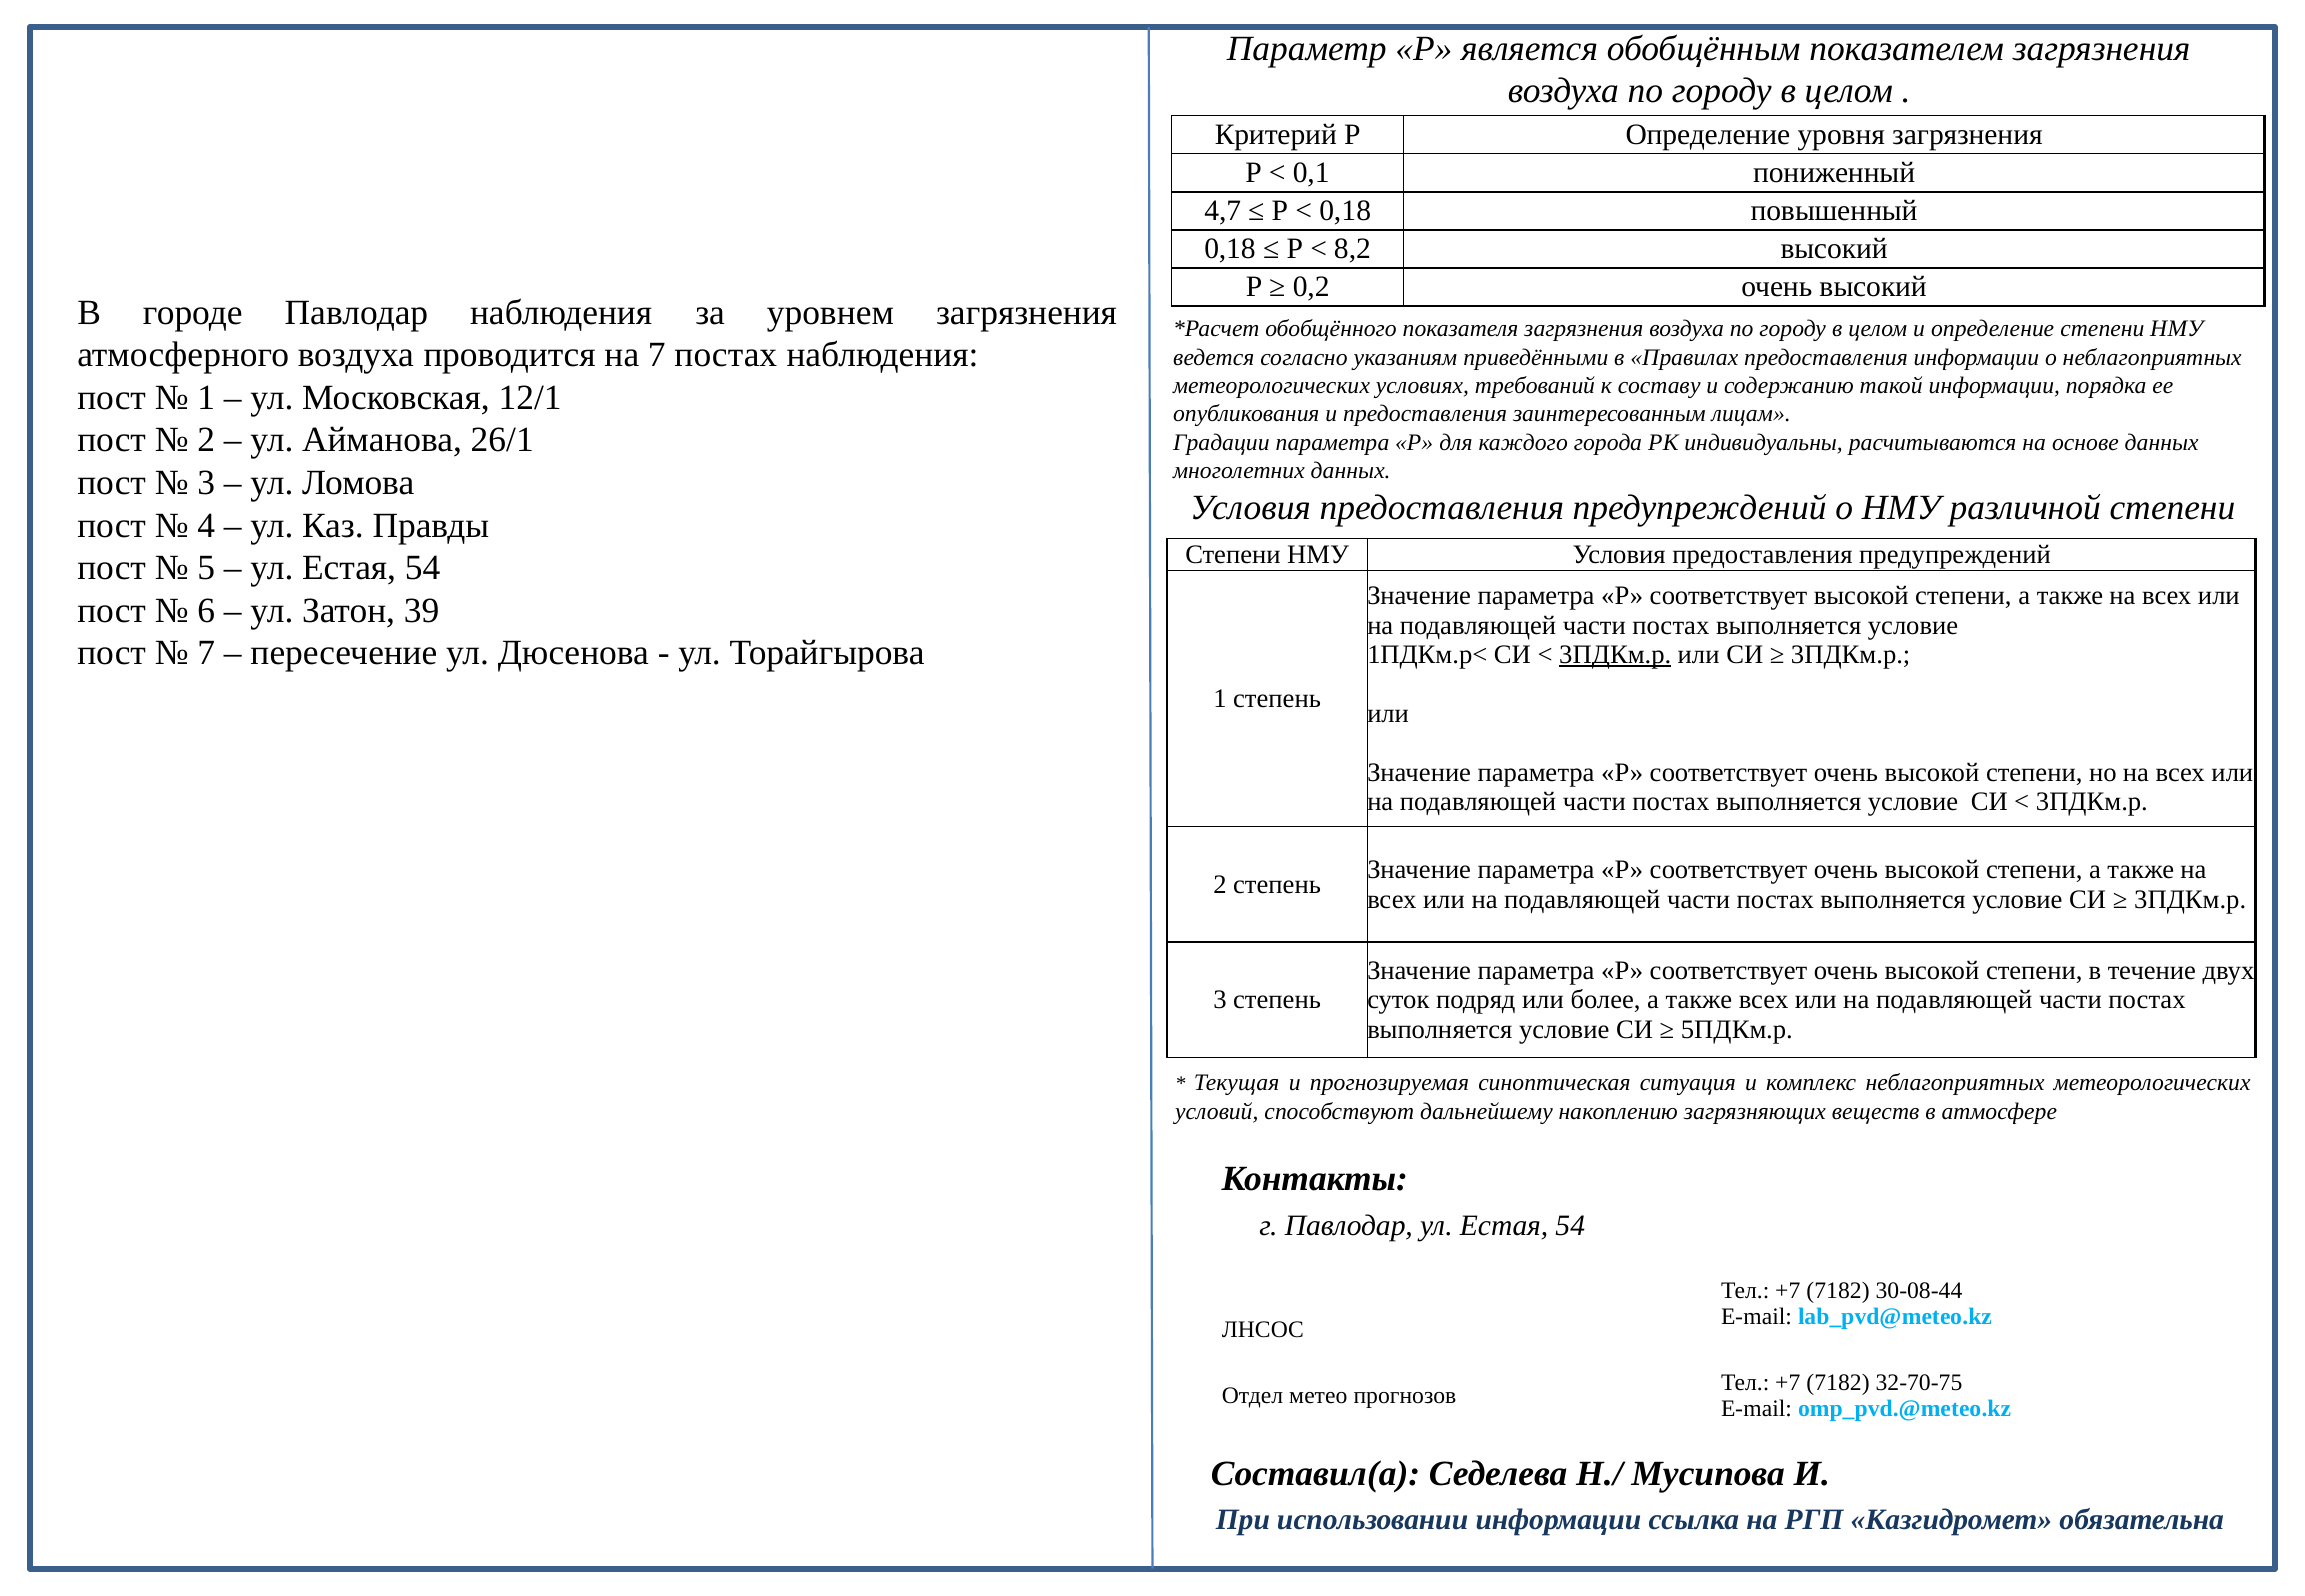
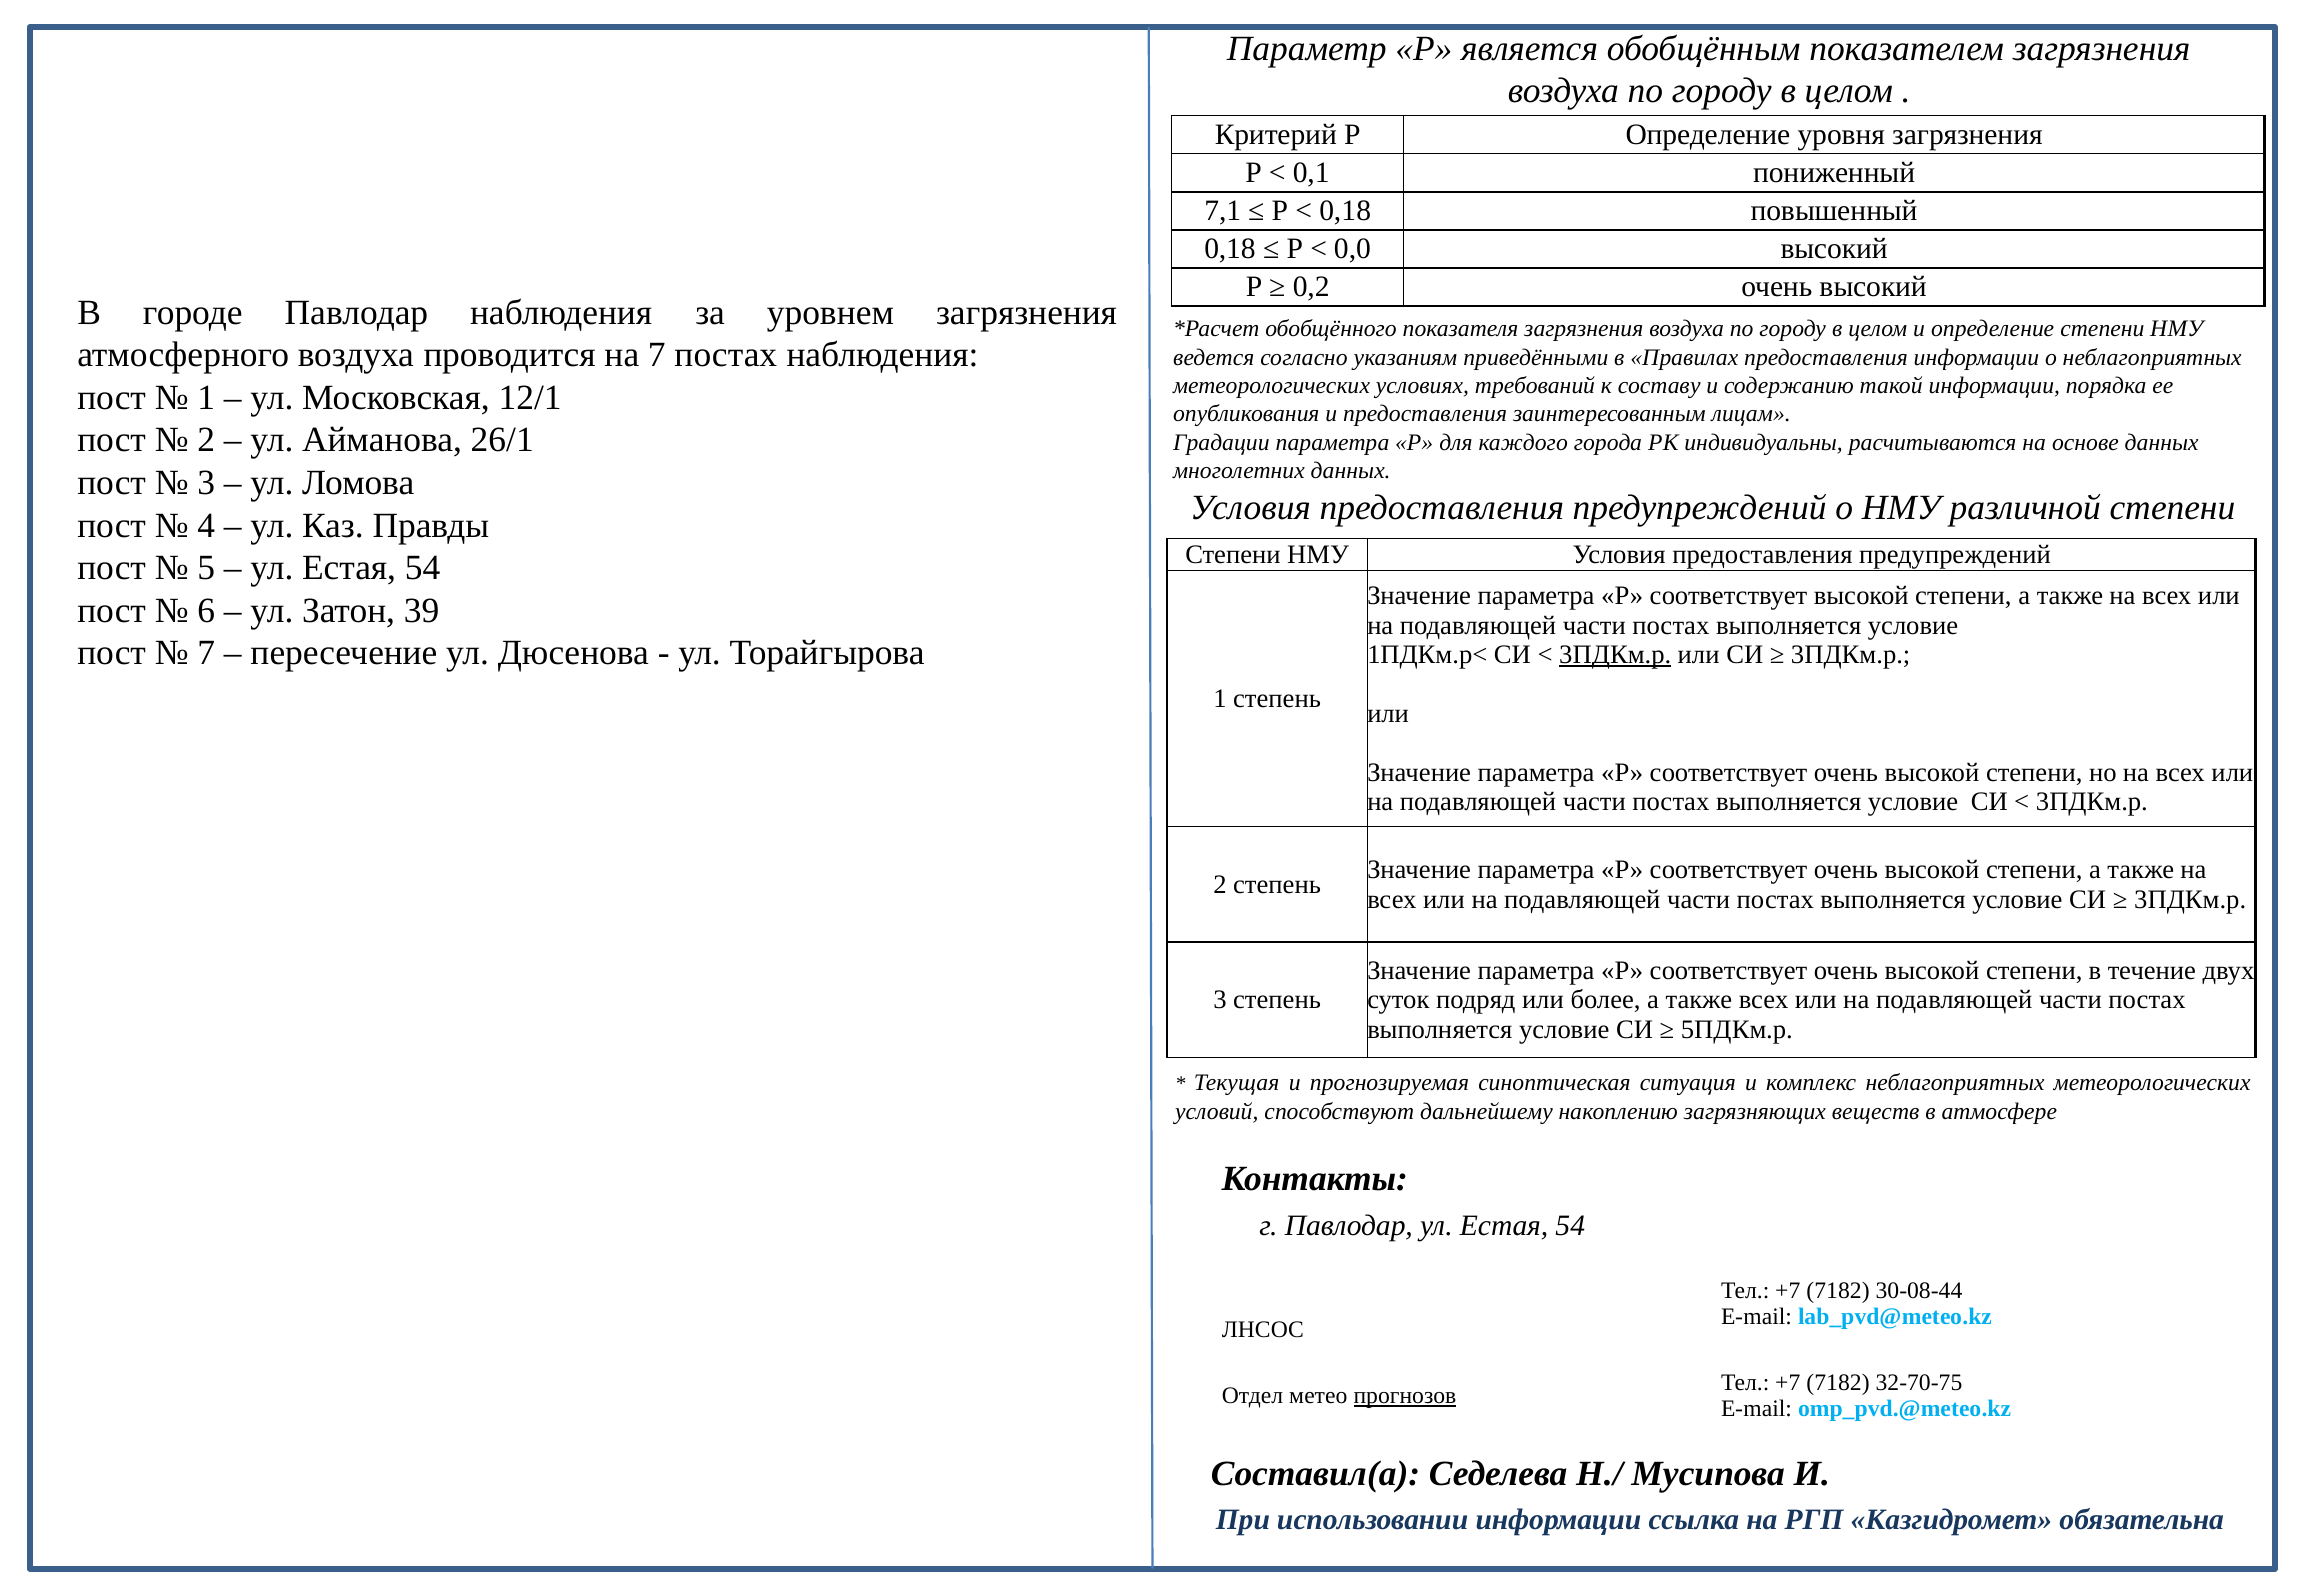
4,7: 4,7 -> 7,1
8,2: 8,2 -> 0,0
прогнозов underline: none -> present
